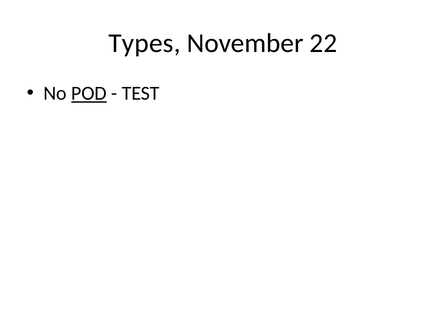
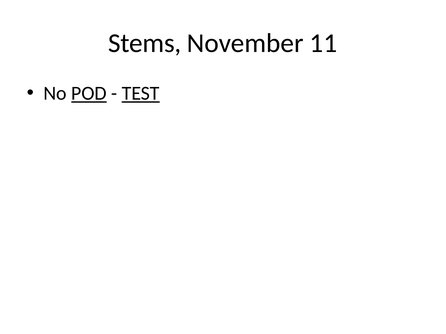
Types: Types -> Stems
22: 22 -> 11
TEST underline: none -> present
